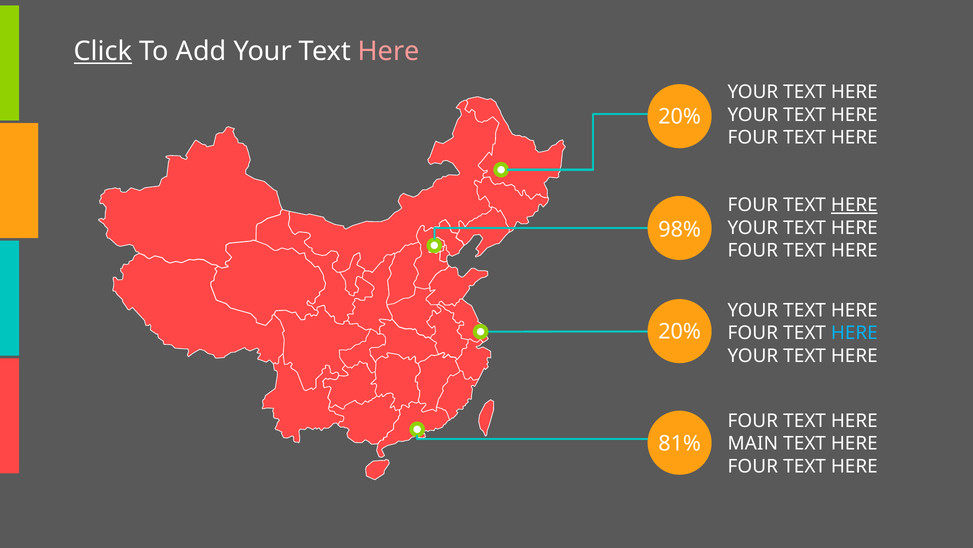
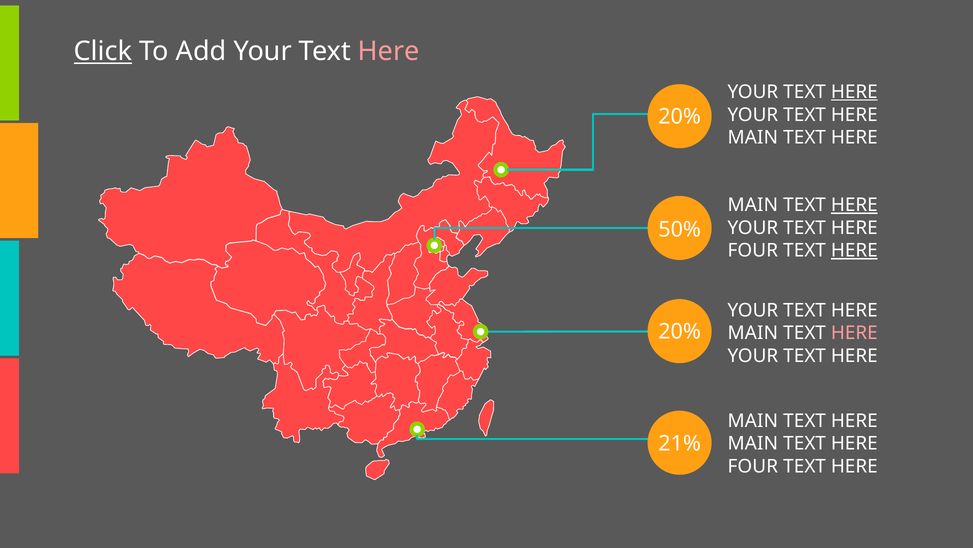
HERE at (854, 92) underline: none -> present
FOUR at (753, 137): FOUR -> MAIN
FOUR at (753, 205): FOUR -> MAIN
98%: 98% -> 50%
HERE at (854, 250) underline: none -> present
FOUR at (753, 333): FOUR -> MAIN
HERE at (854, 333) colour: light blue -> pink
FOUR at (753, 420): FOUR -> MAIN
81%: 81% -> 21%
